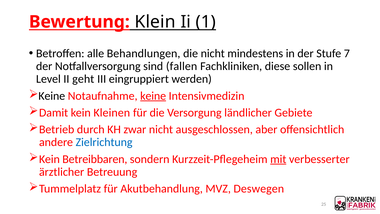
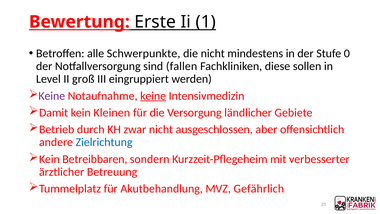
Klein: Klein -> Erste
Behandlungen: Behandlungen -> Schwerpunkte
7: 7 -> 0
geht: geht -> groß
Keine at (52, 96) colour: black -> purple
mit underline: present -> none
Deswegen: Deswegen -> Gefährlich
